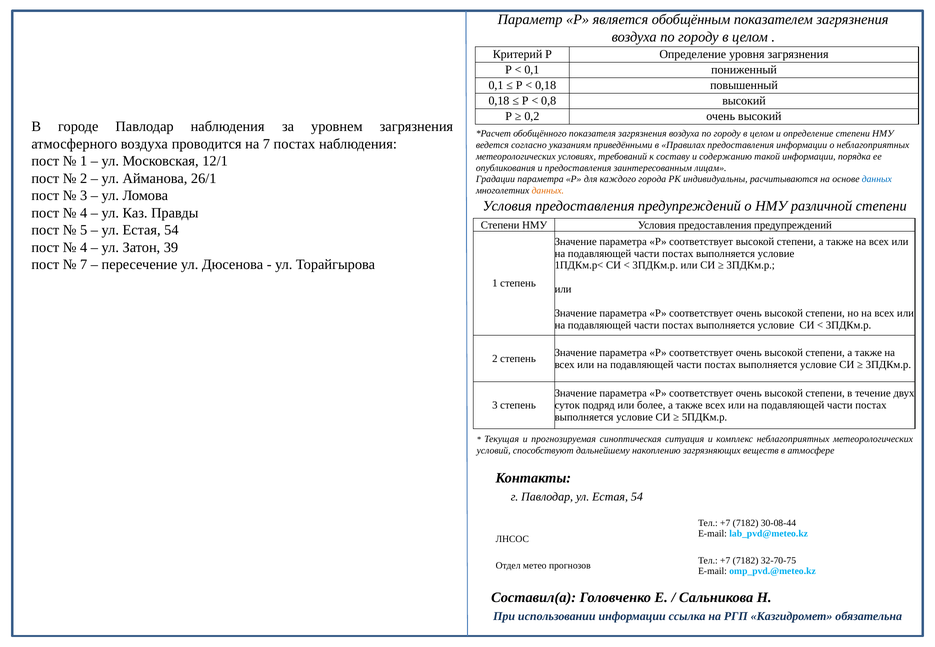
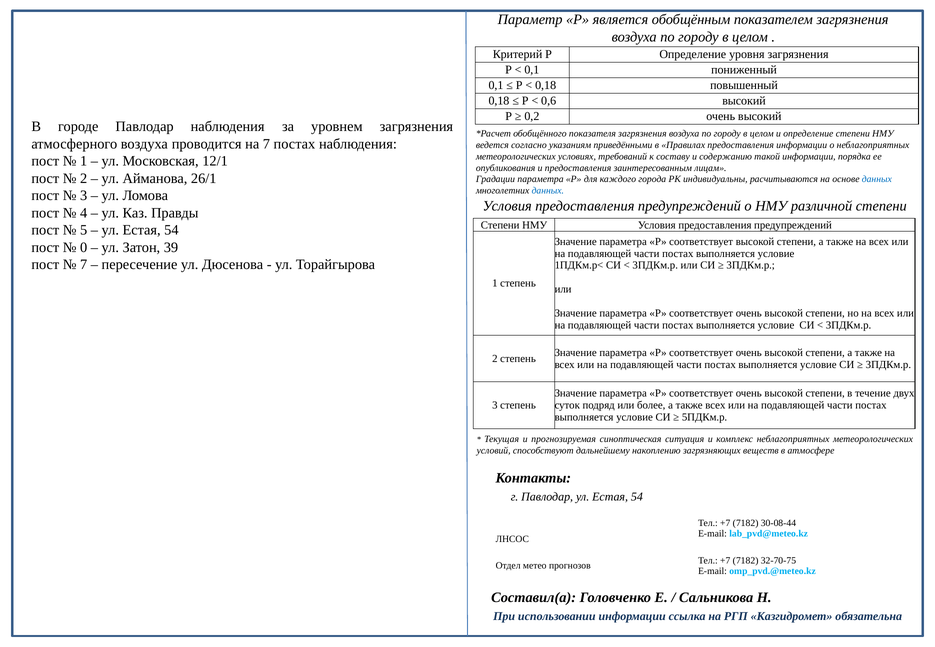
0,8: 0,8 -> 0,6
данных at (548, 191) colour: orange -> blue
4 at (84, 248): 4 -> 0
